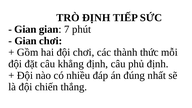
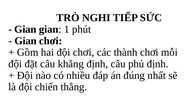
TRÒ ĐỊNH: ĐỊNH -> NGHI
7: 7 -> 1
thành thức: thức -> chơi
